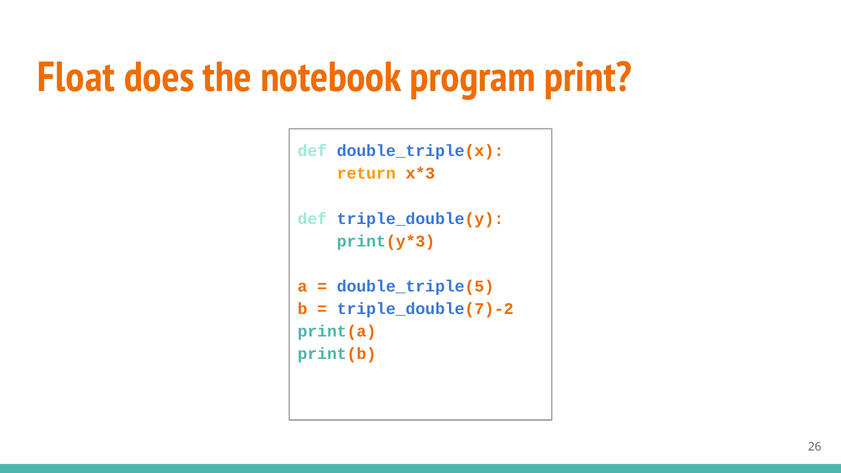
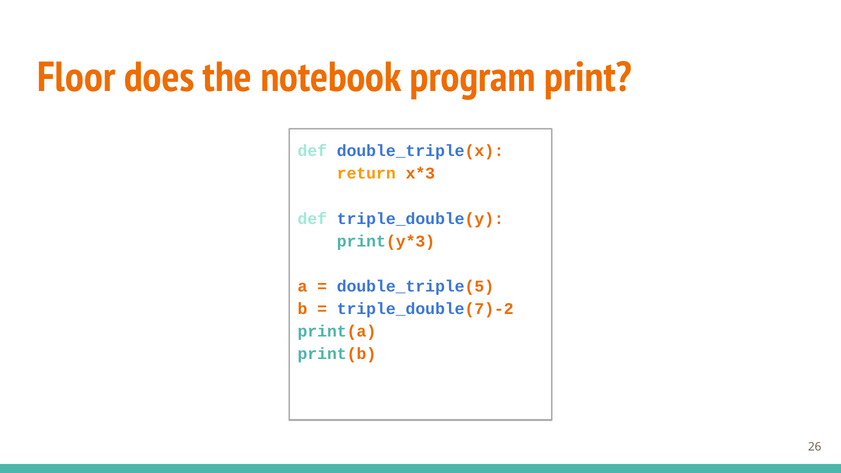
Float: Float -> Floor
